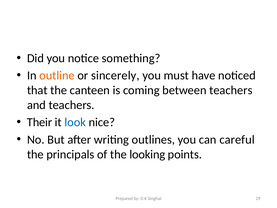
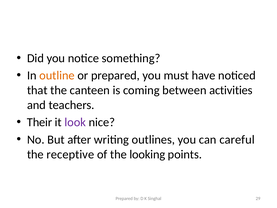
or sincerely: sincerely -> prepared
between teachers: teachers -> activities
look colour: blue -> purple
principals: principals -> receptive
